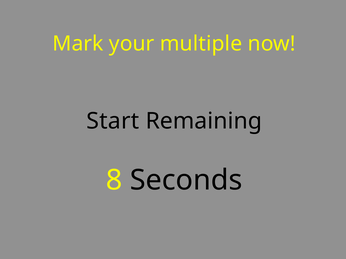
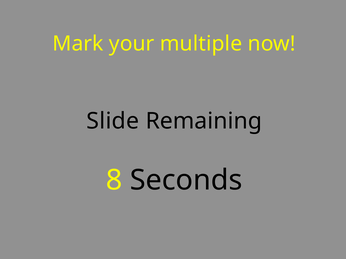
Start: Start -> Slide
